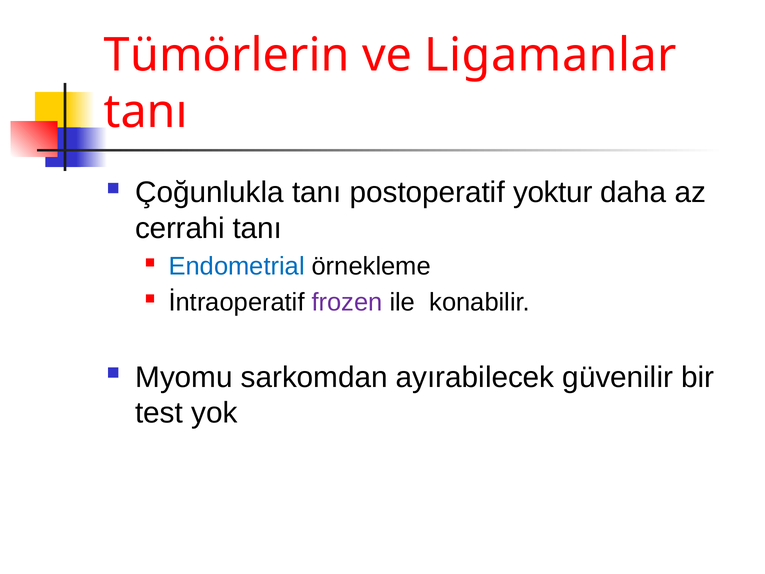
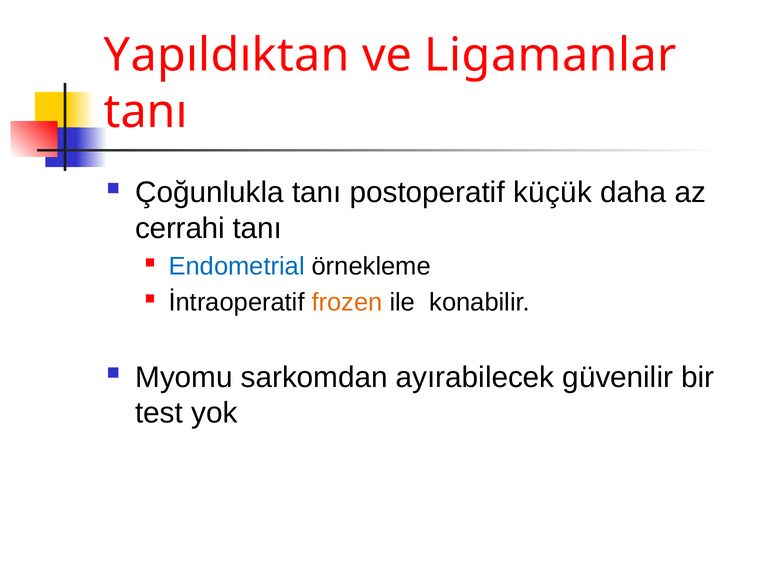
Tümörlerin: Tümörlerin -> Yapıldıktan
yoktur: yoktur -> küçük
frozen colour: purple -> orange
